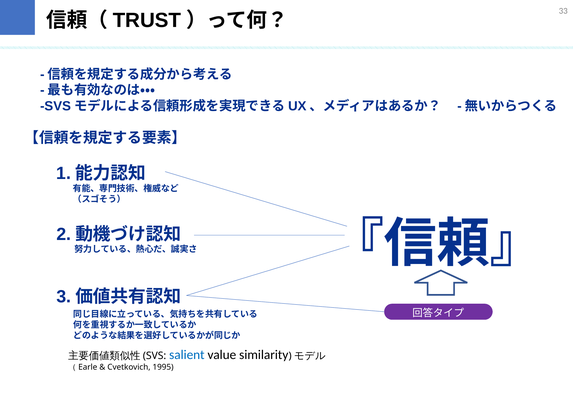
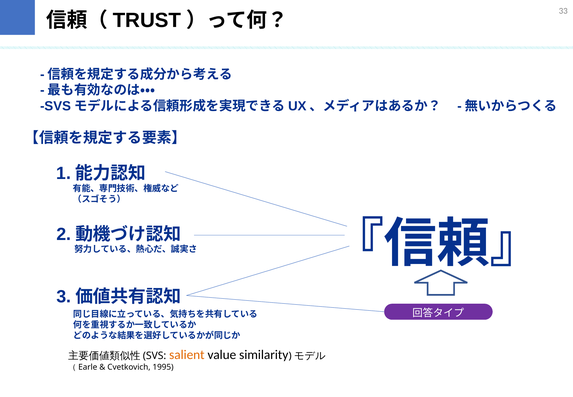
salient colour: blue -> orange
